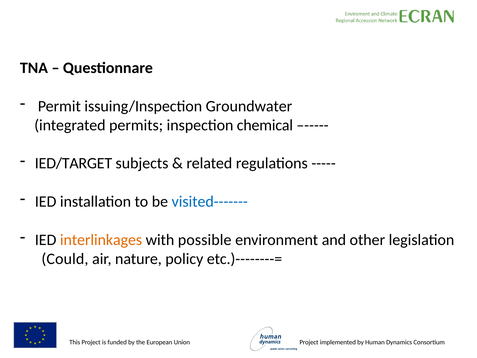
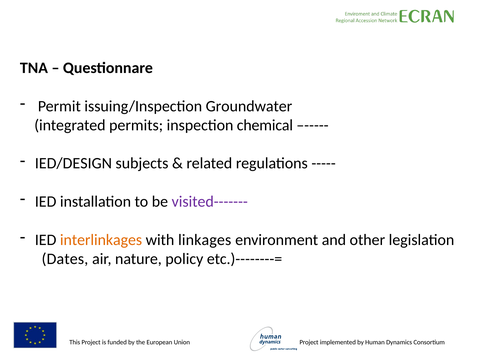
IED/TARGET: IED/TARGET -> IED/DESIGN
visited------- colour: blue -> purple
possible: possible -> linkages
Could: Could -> Dates
